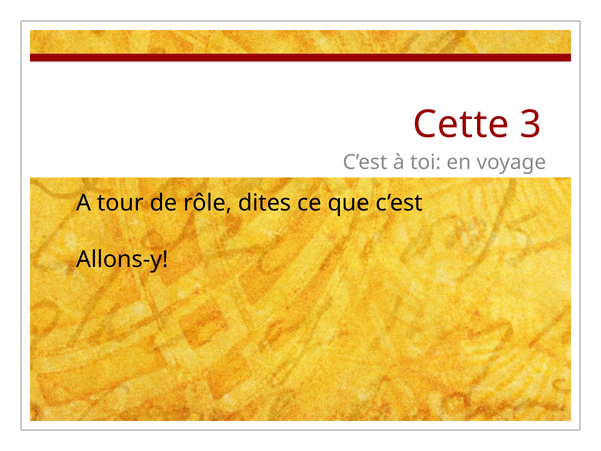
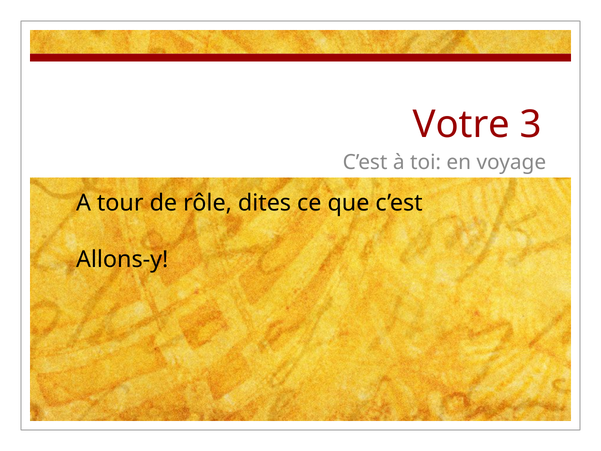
Cette: Cette -> Votre
